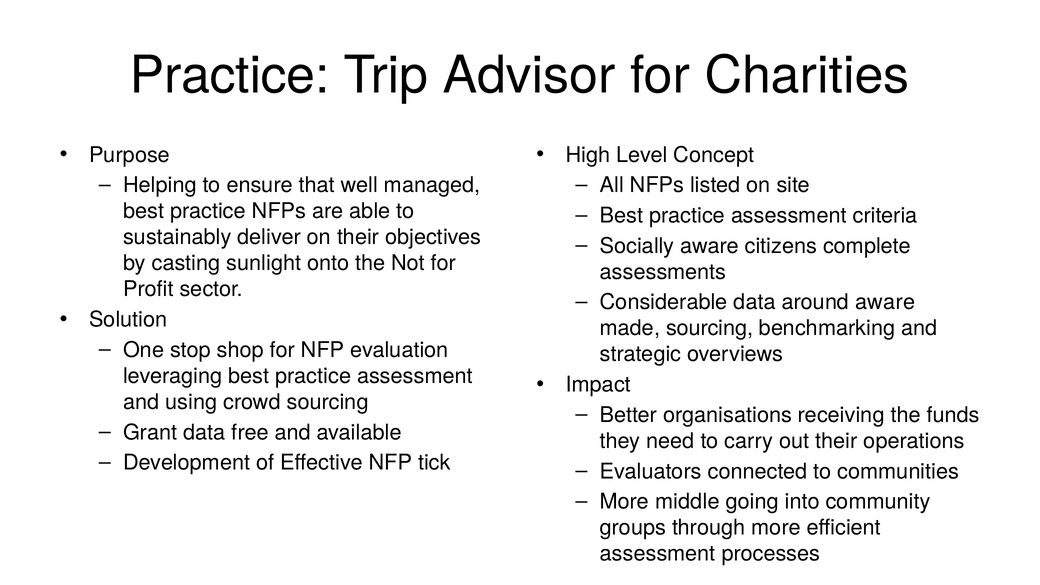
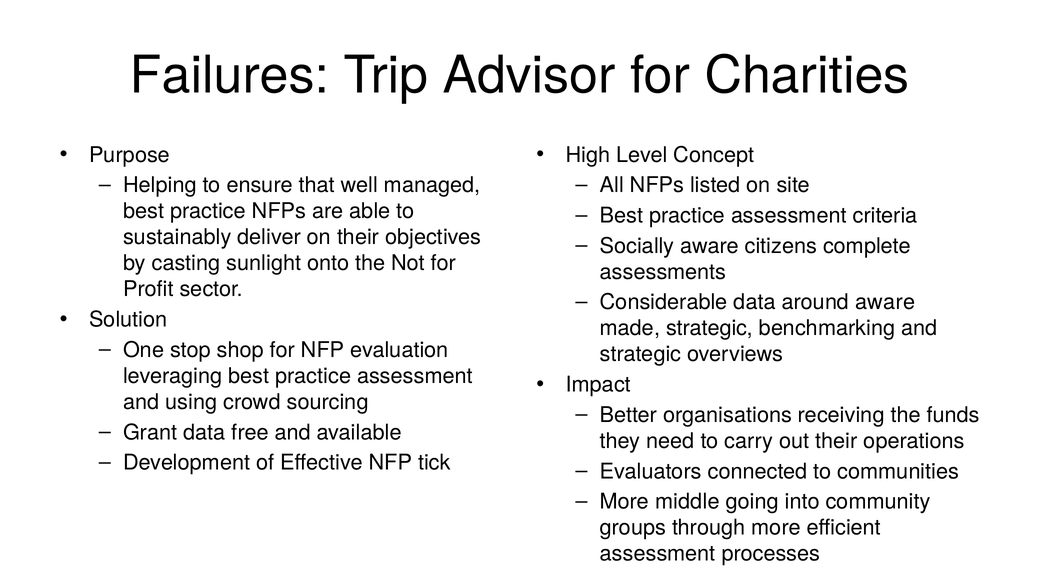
Practice at (230, 76): Practice -> Failures
made sourcing: sourcing -> strategic
